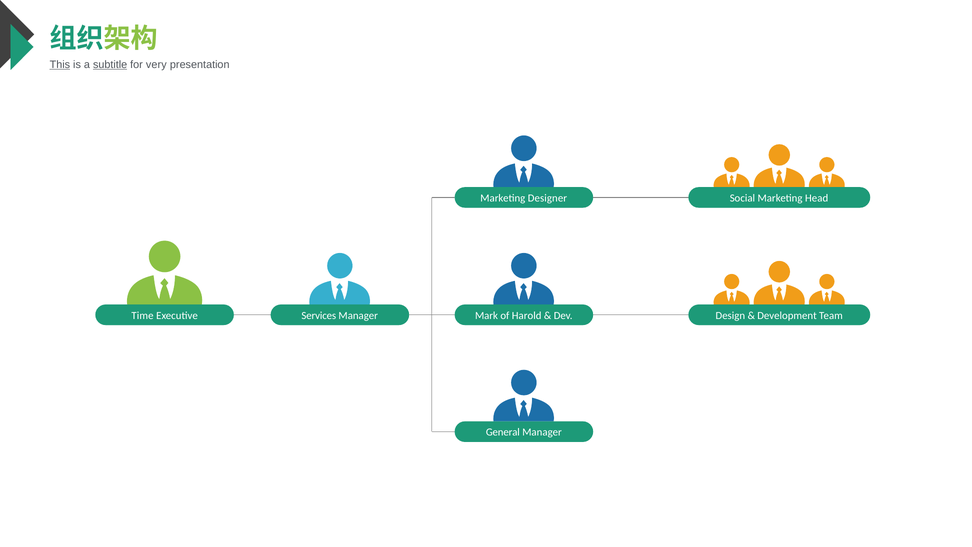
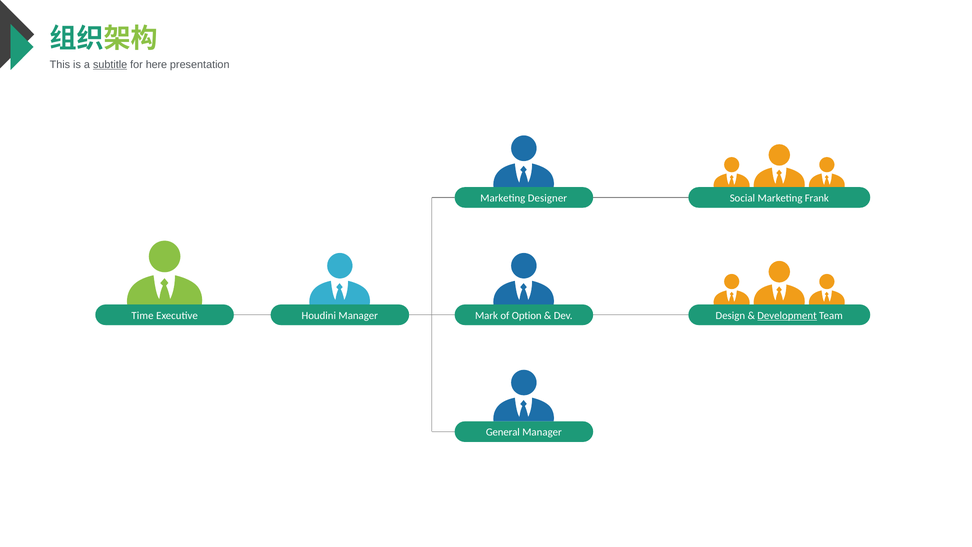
This underline: present -> none
very: very -> here
Head: Head -> Frank
Services: Services -> Houdini
Harold: Harold -> Option
Development underline: none -> present
